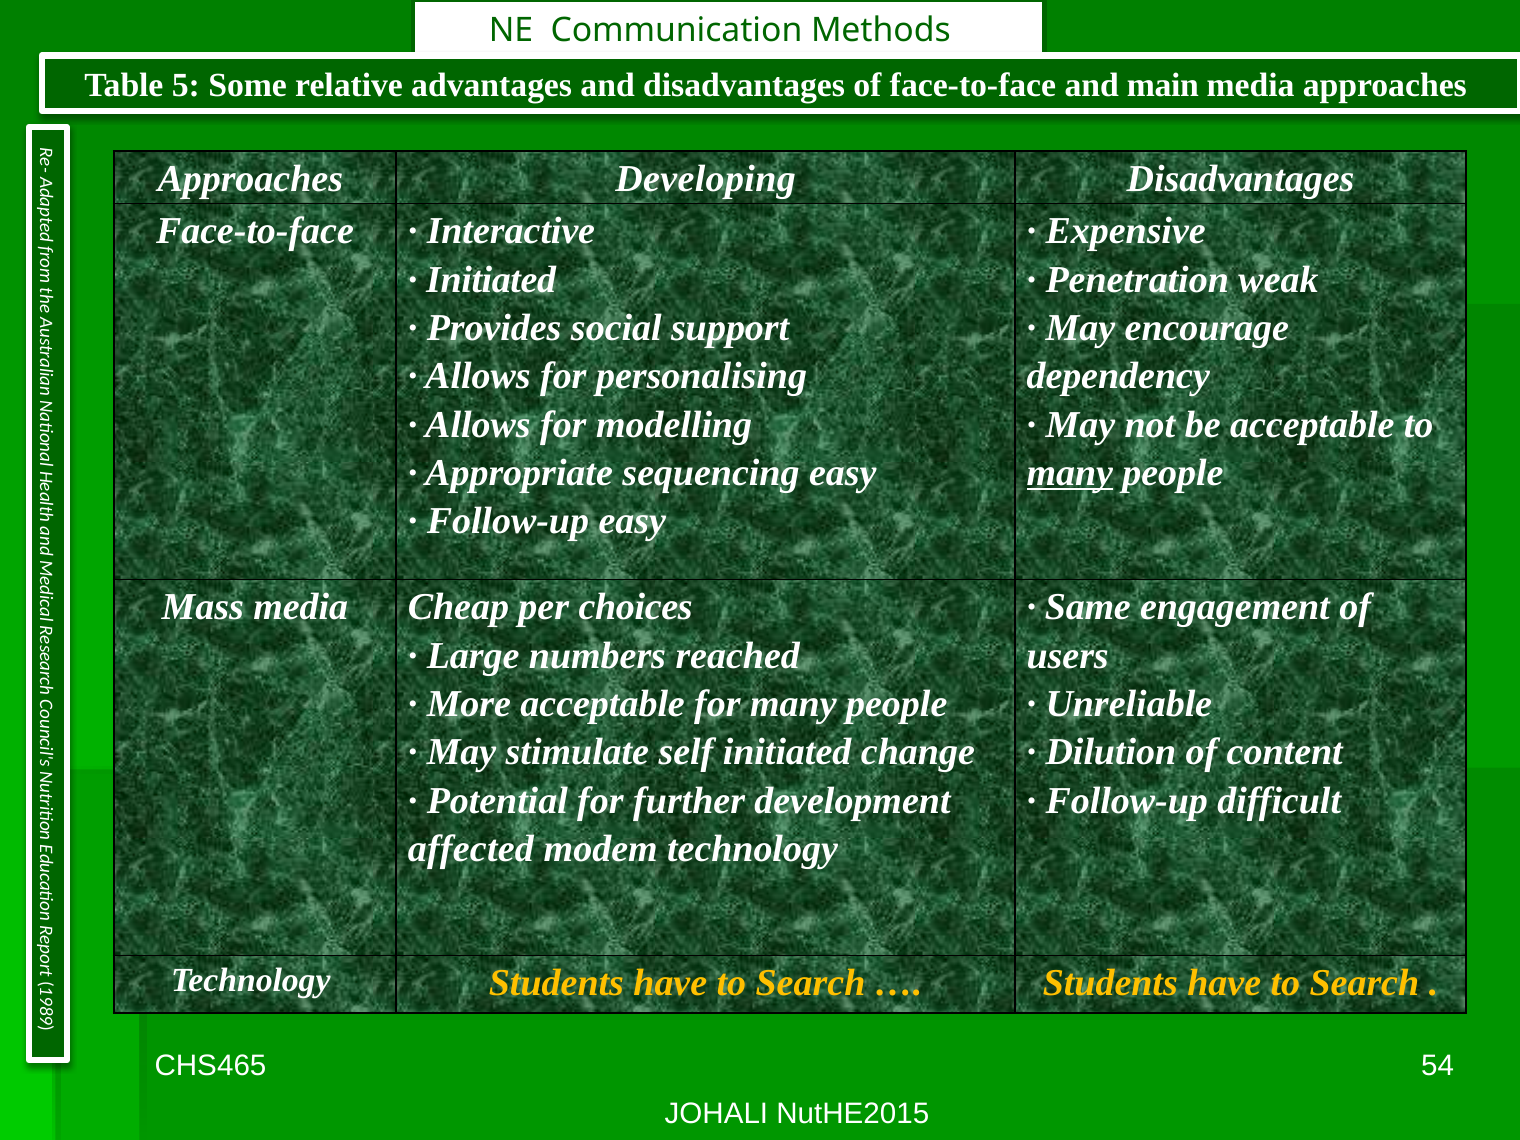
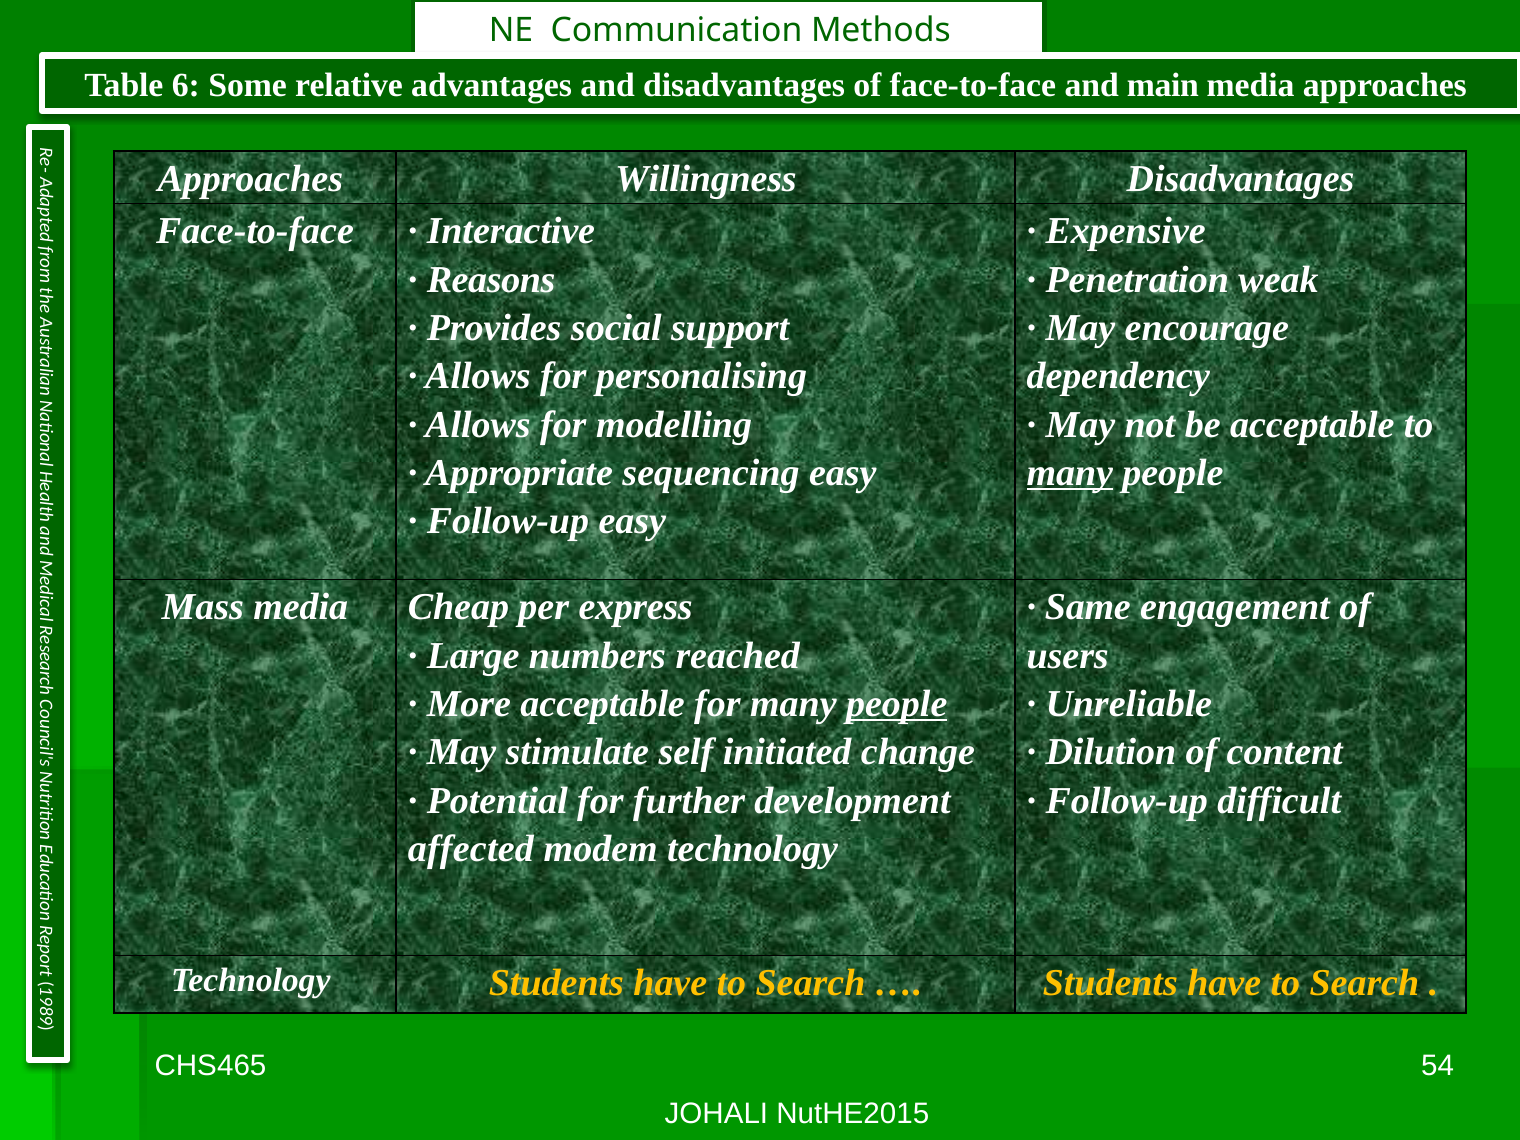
5: 5 -> 6
Developing: Developing -> Willingness
Initiated at (491, 280): Initiated -> Reasons
choices: choices -> express
people at (897, 704) underline: none -> present
